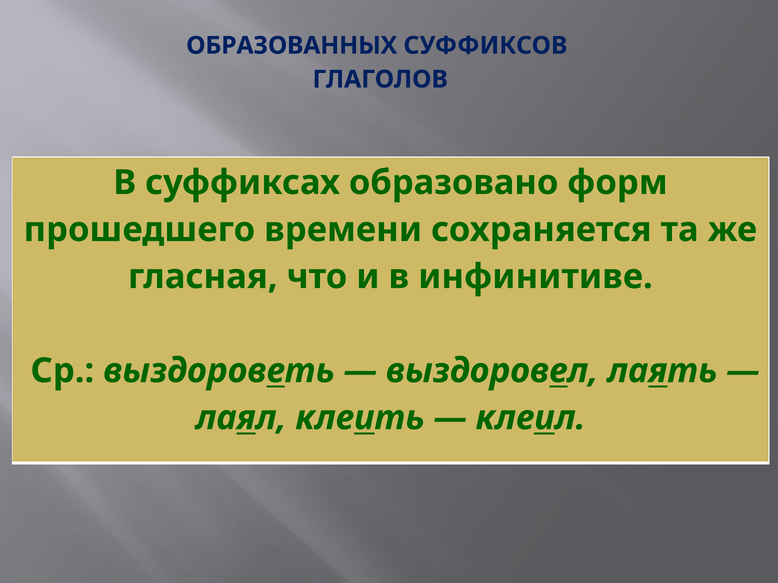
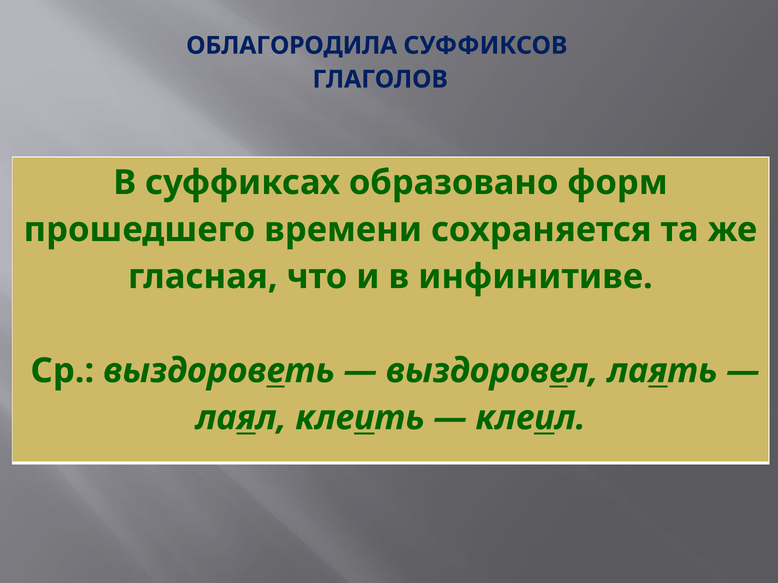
ОБРАЗОВАННЫХ: ОБРАЗОВАННЫХ -> ОБЛАГОРОДИЛА
